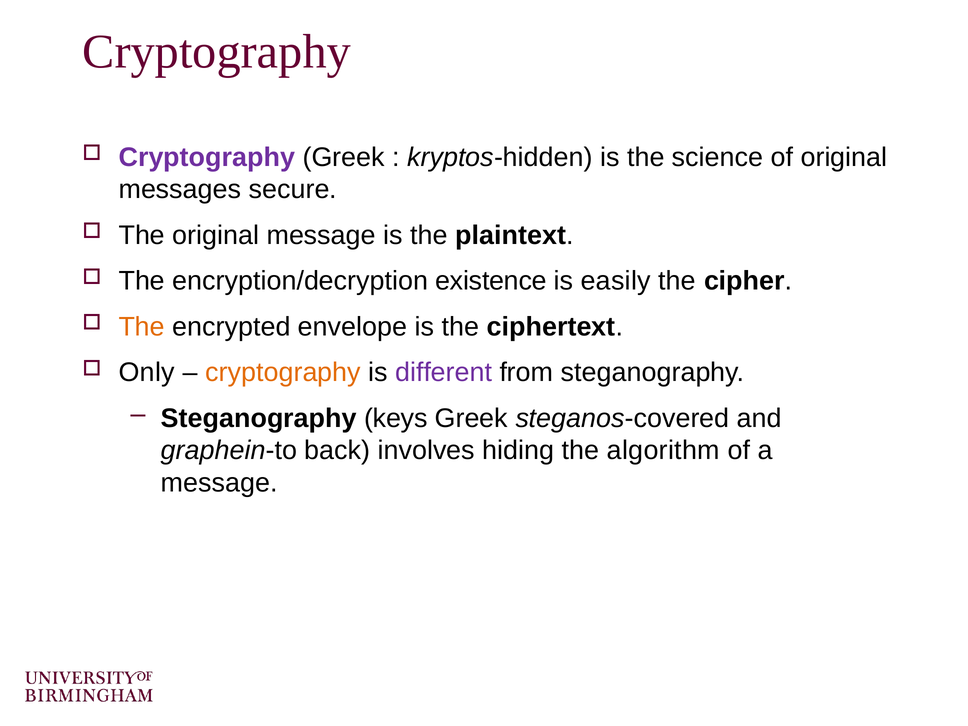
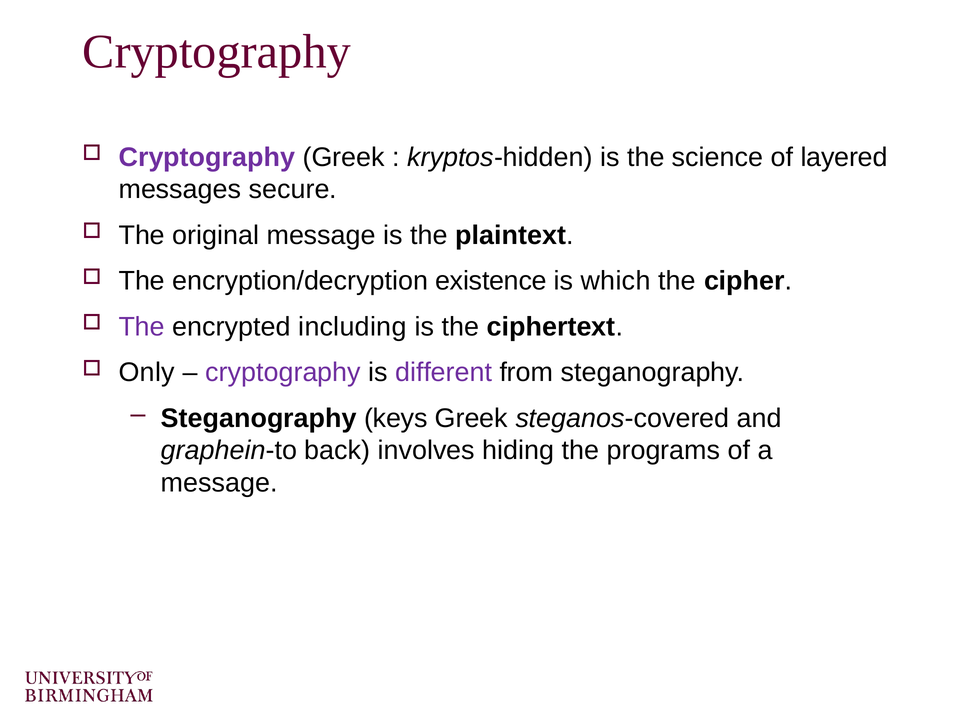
of original: original -> layered
easily: easily -> which
The at (142, 327) colour: orange -> purple
envelope: envelope -> including
cryptography at (283, 373) colour: orange -> purple
algorithm: algorithm -> programs
